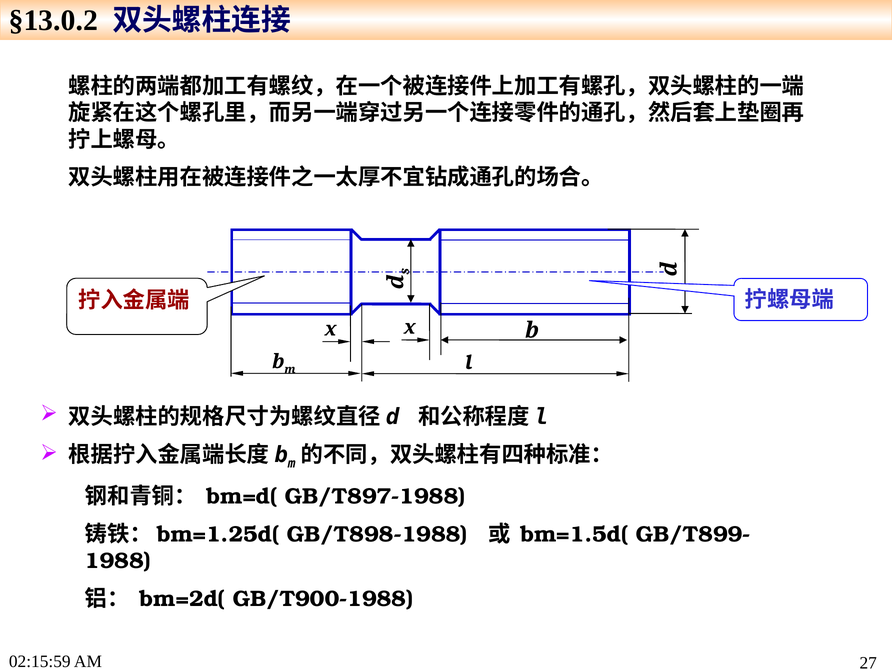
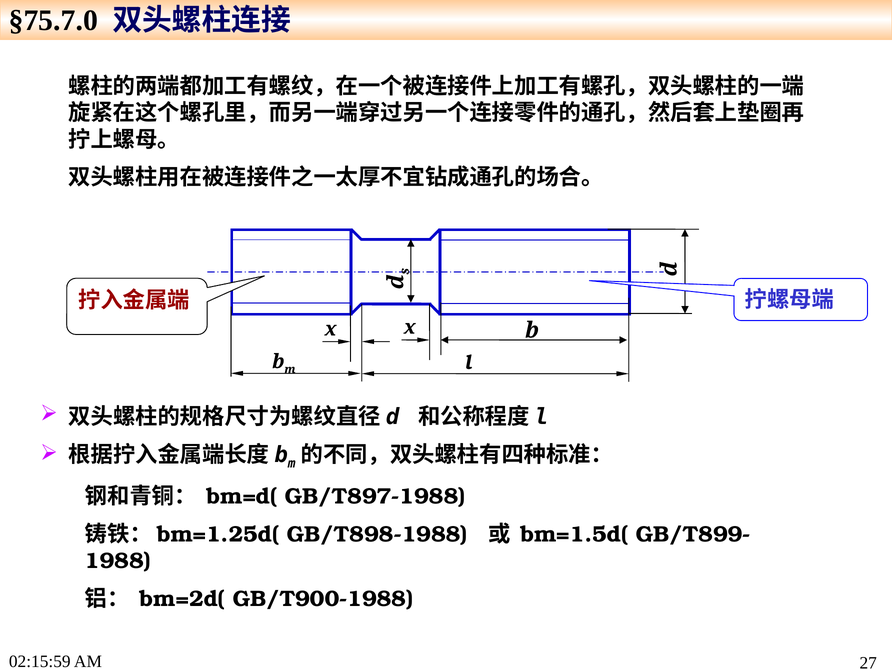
§13.0.2: §13.0.2 -> §75.7.0
